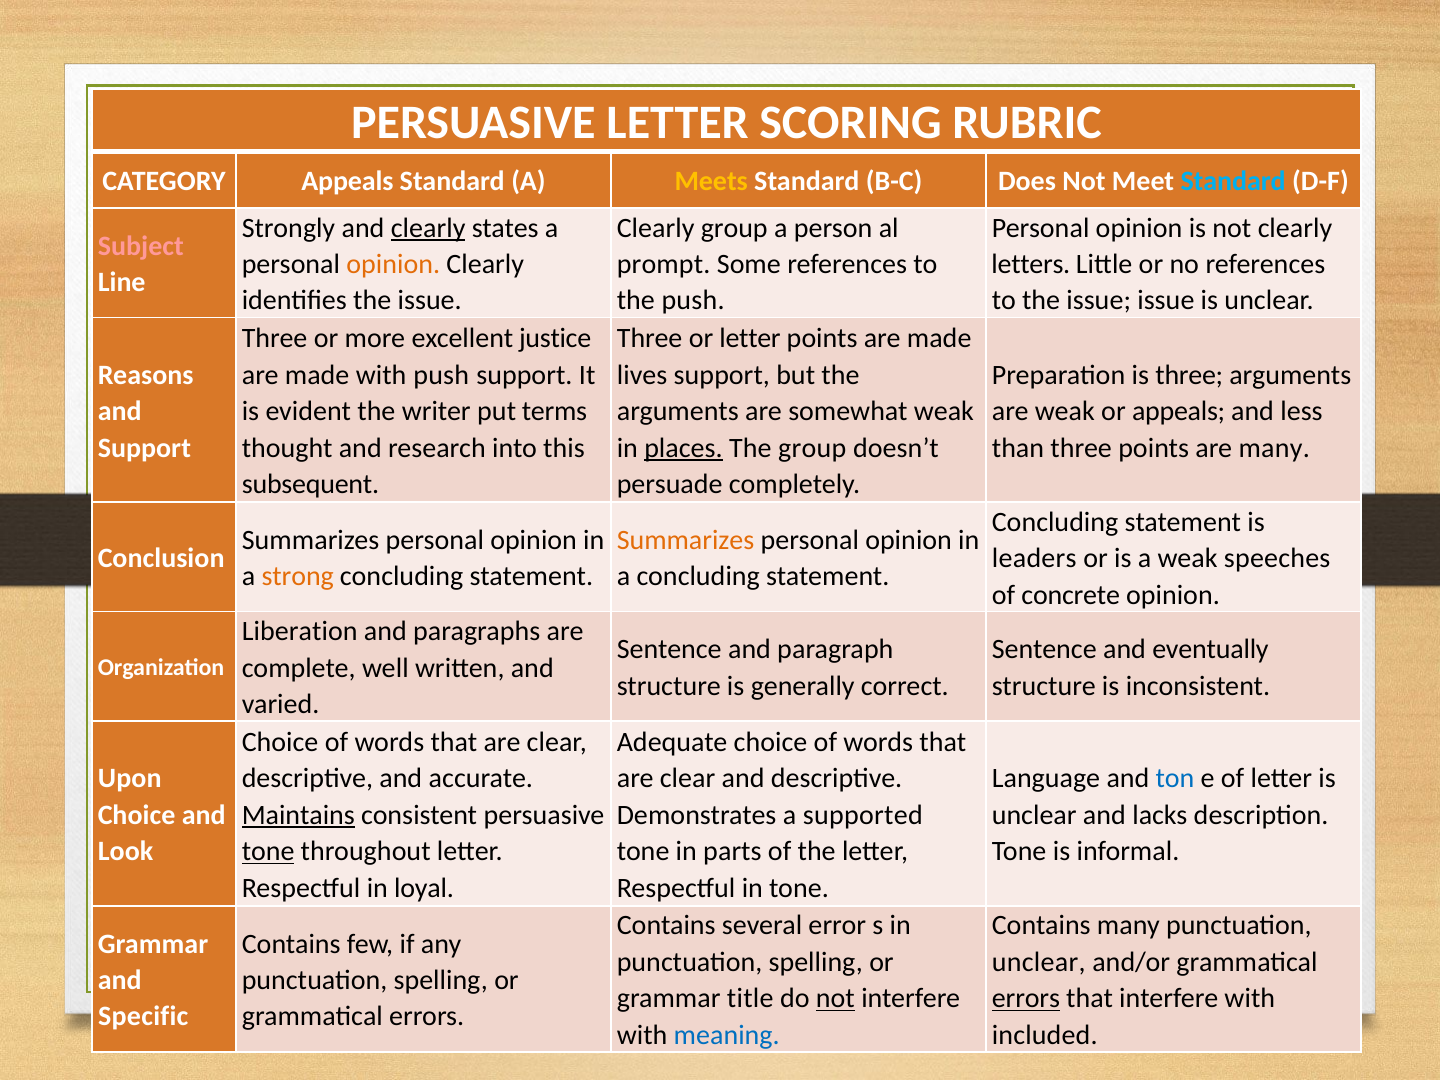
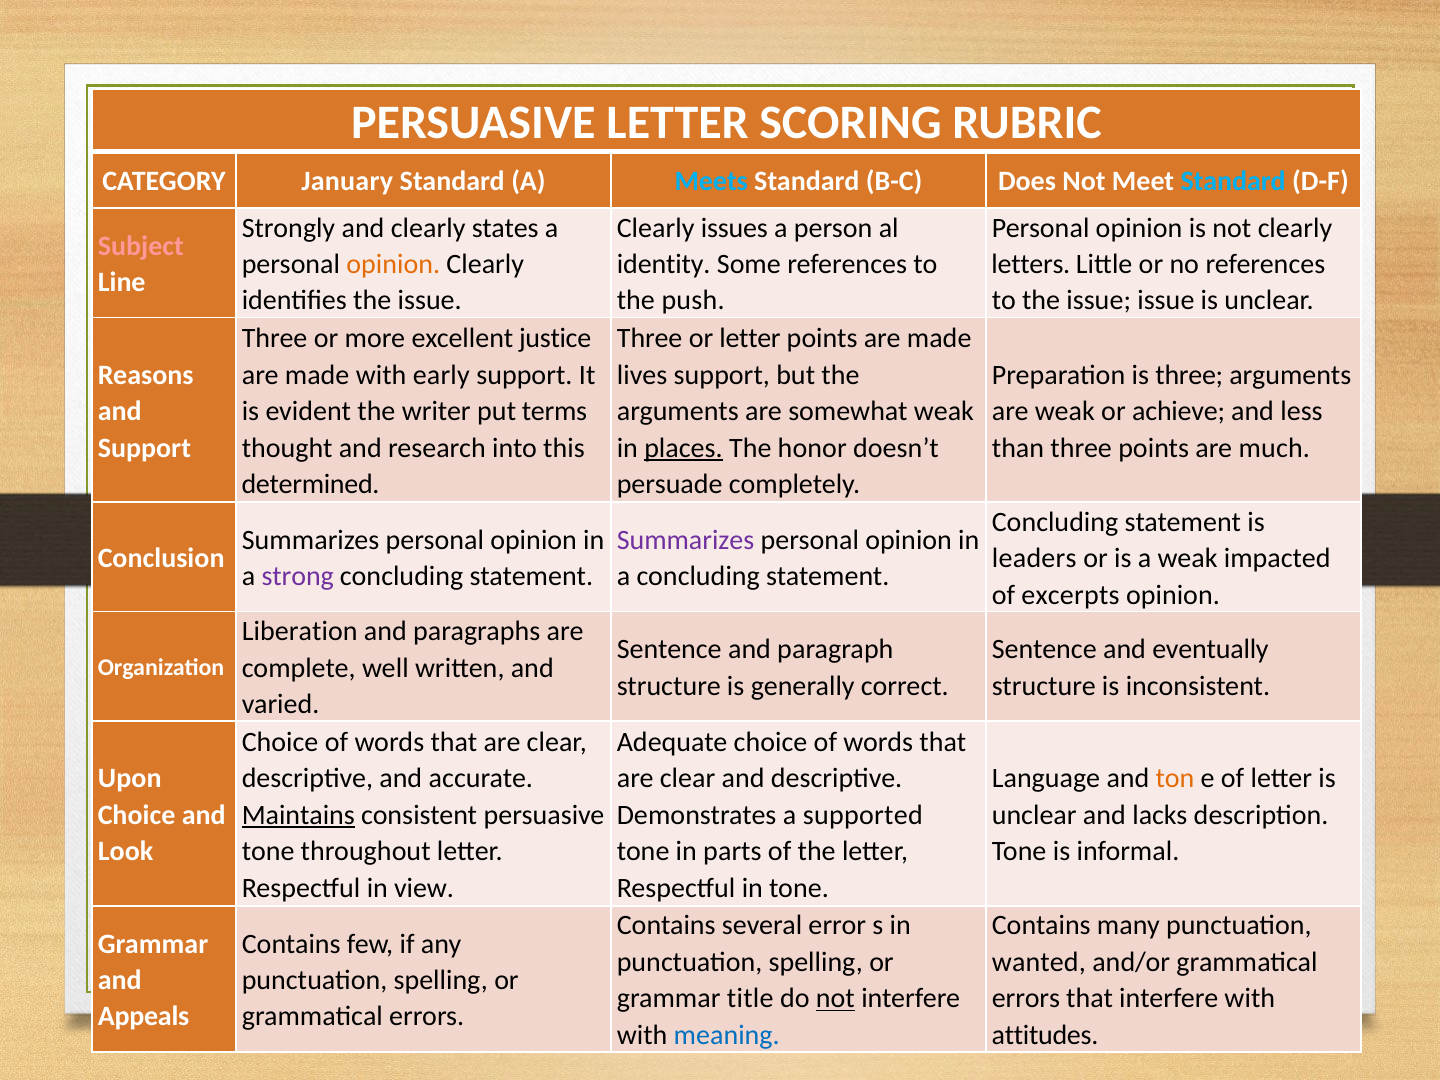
CATEGORY Appeals: Appeals -> January
Meets colour: yellow -> light blue
clearly at (428, 228) underline: present -> none
Clearly group: group -> issues
prompt: prompt -> identity
with push: push -> early
or appeals: appeals -> achieve
The group: group -> honor
are many: many -> much
subsequent: subsequent -> determined
Summarizes at (686, 540) colour: orange -> purple
speeches: speeches -> impacted
strong colour: orange -> purple
concrete: concrete -> excerpts
ton colour: blue -> orange
tone at (268, 851) underline: present -> none
loyal: loyal -> view
unclear at (1039, 962): unclear -> wanted
errors at (1026, 998) underline: present -> none
Specific: Specific -> Appeals
included: included -> attitudes
